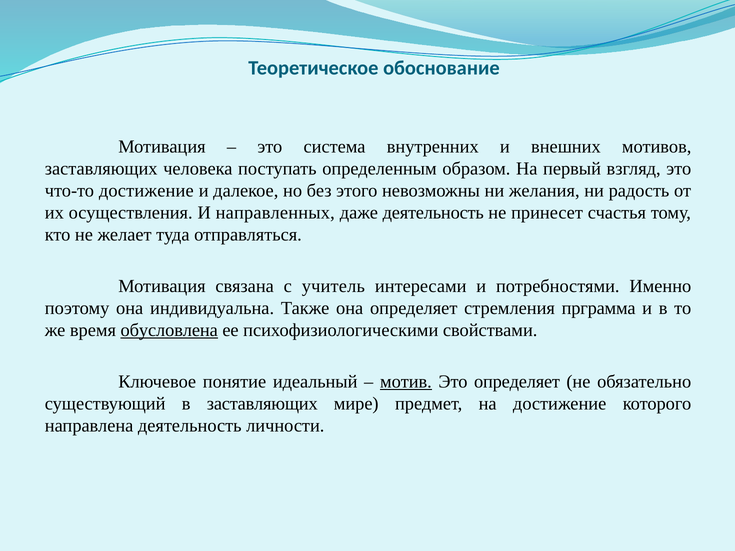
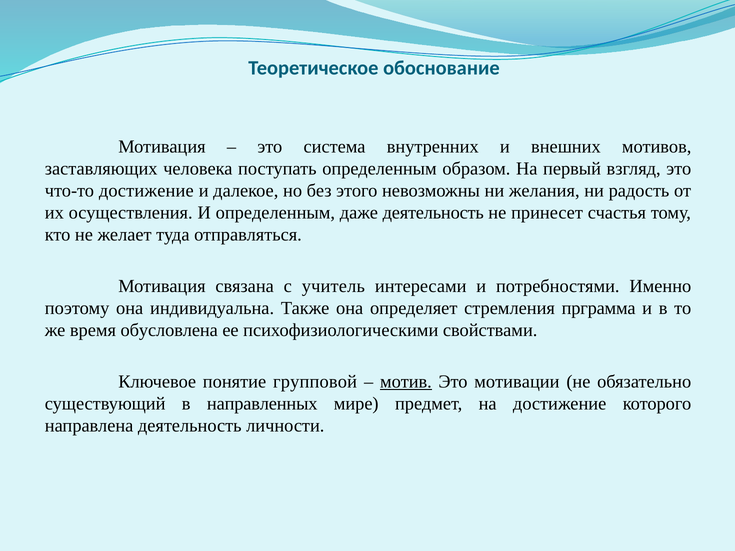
И направленных: направленных -> определенным
обусловлена underline: present -> none
идеальный: идеальный -> групповой
Это определяет: определяет -> мотивации
в заставляющих: заставляющих -> направленных
